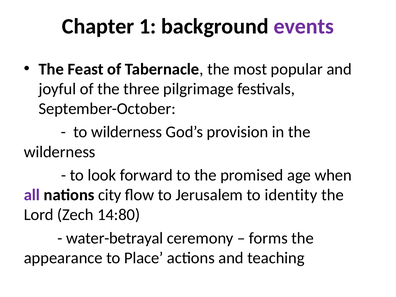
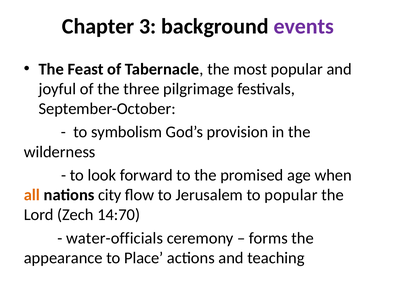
1: 1 -> 3
to wilderness: wilderness -> symbolism
all colour: purple -> orange
to identity: identity -> popular
14:80: 14:80 -> 14:70
water-betrayal: water-betrayal -> water-officials
